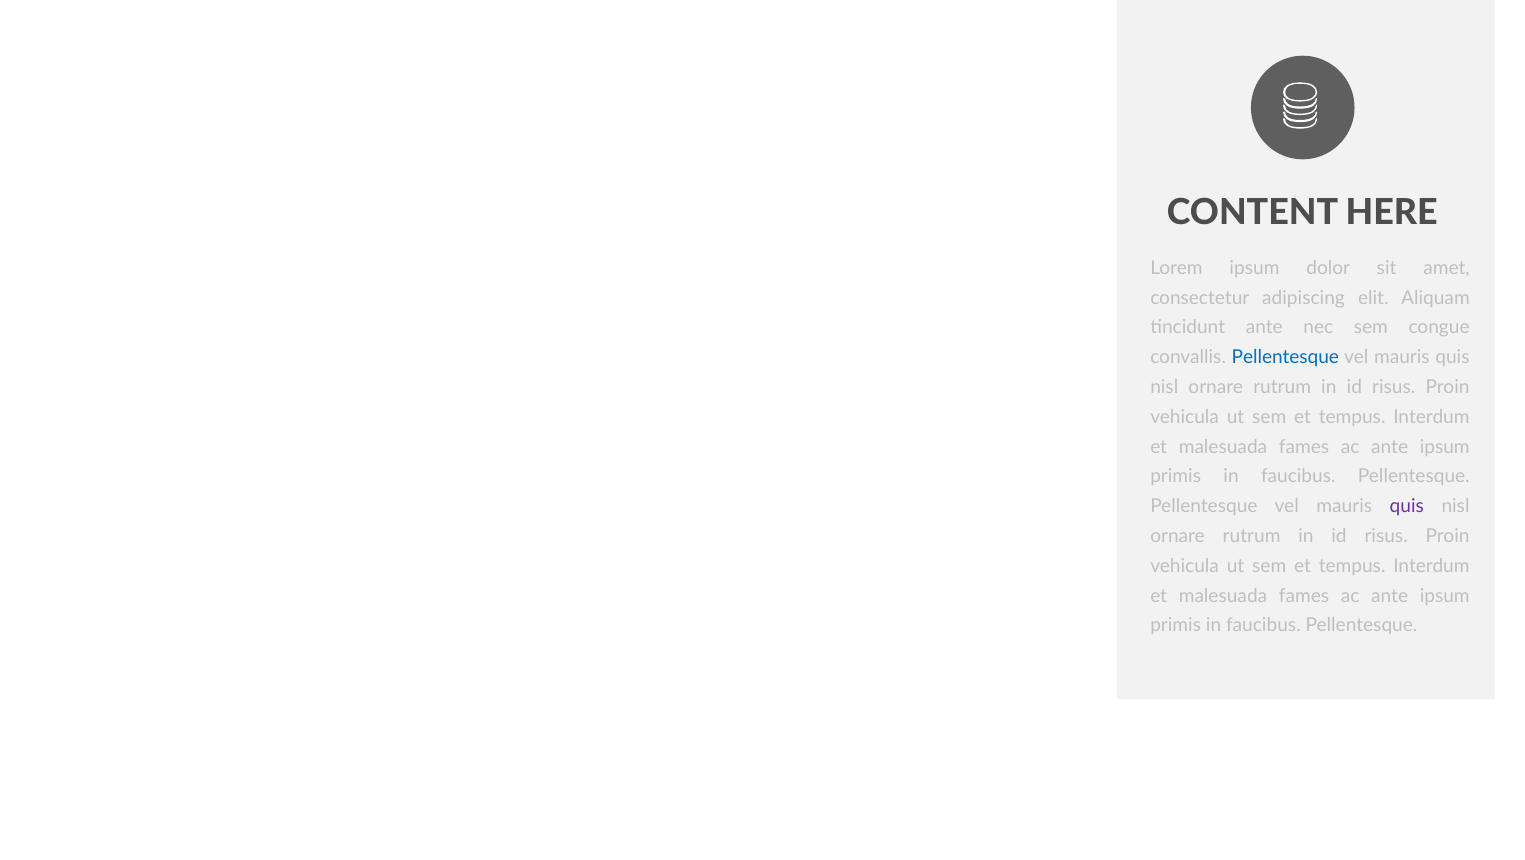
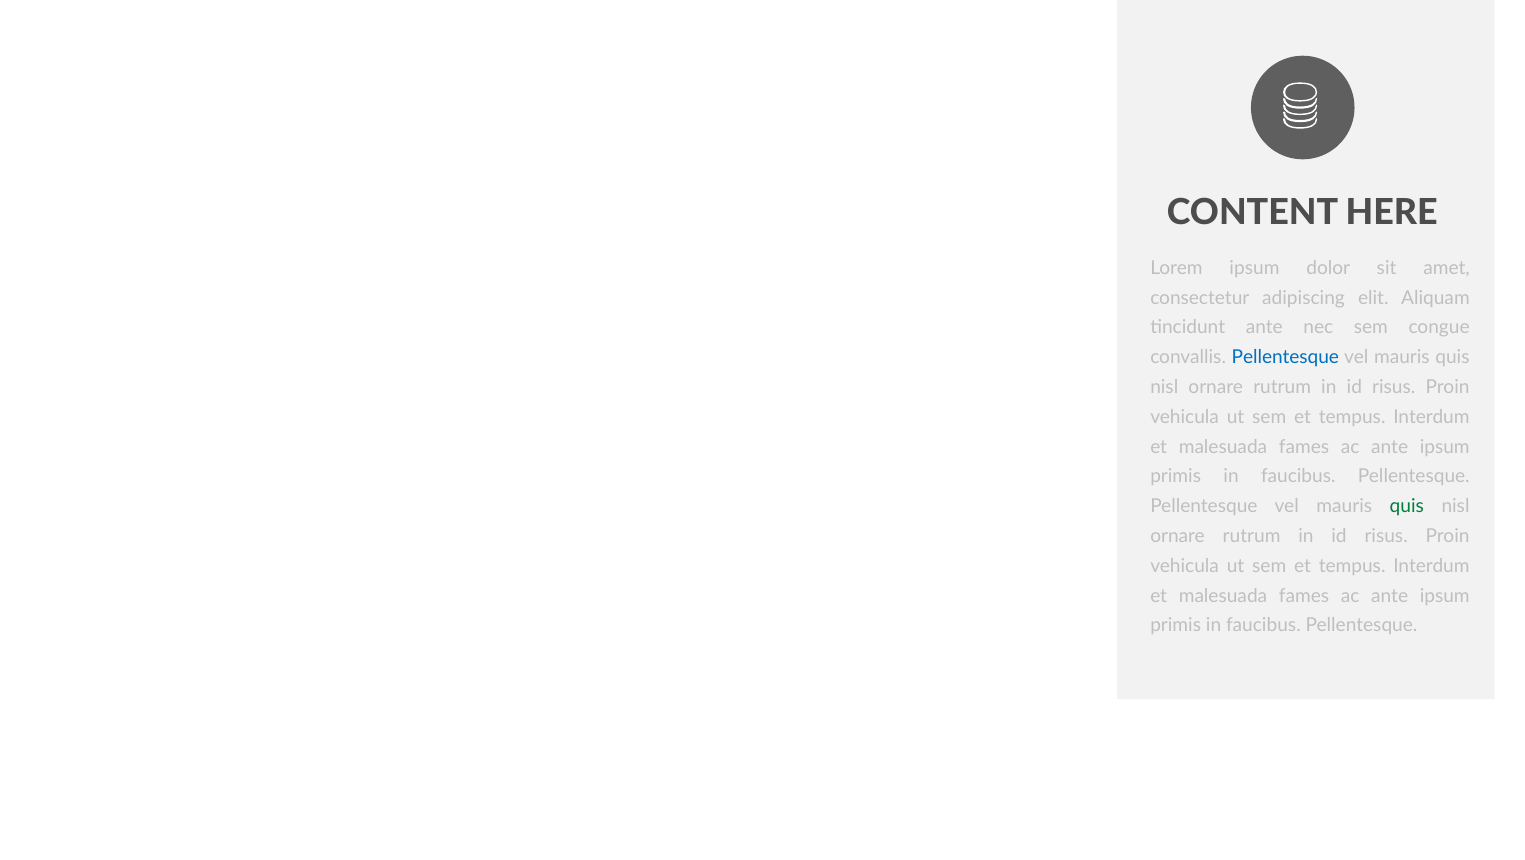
quis at (1407, 506) colour: purple -> green
